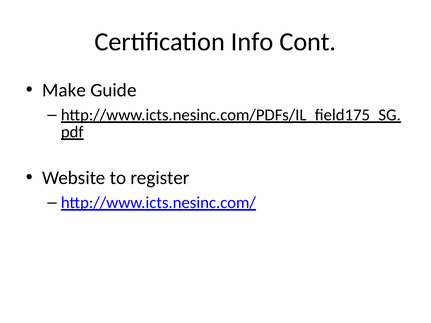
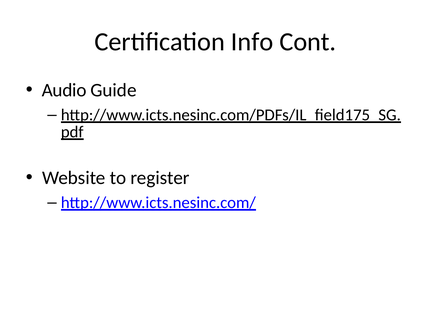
Make: Make -> Audio
